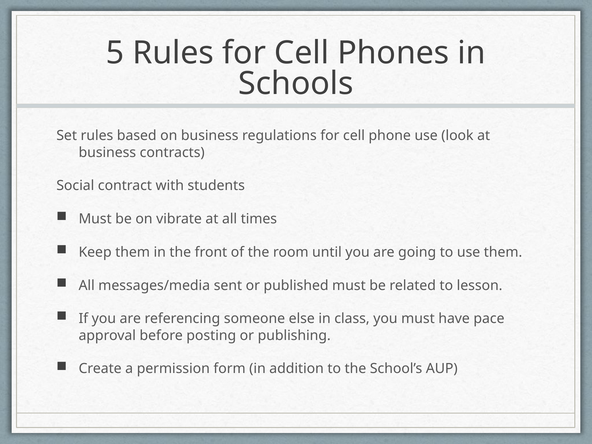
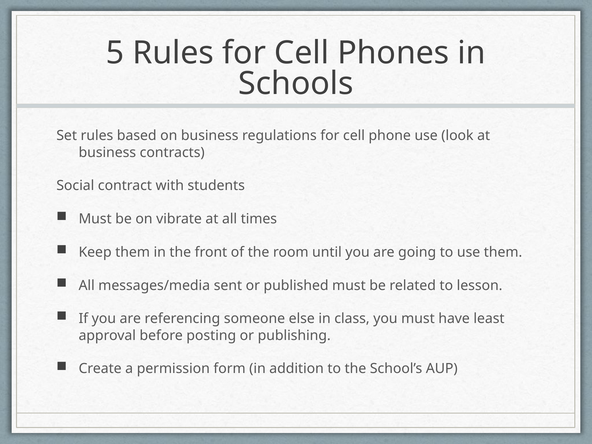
pace: pace -> least
